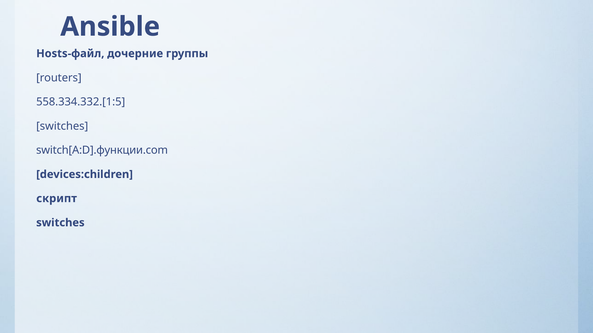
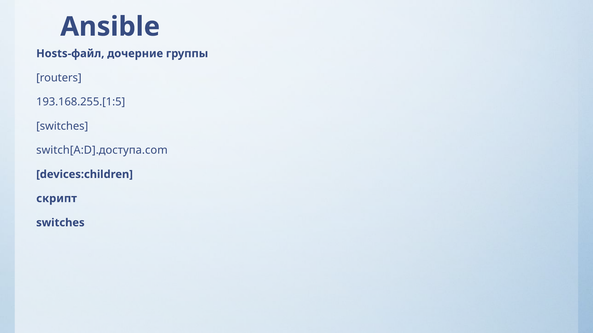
558.334.332.[1:5: 558.334.332.[1:5 -> 193.168.255.[1:5
switch[A:D].функции.com: switch[A:D].функции.com -> switch[A:D].доступа.com
